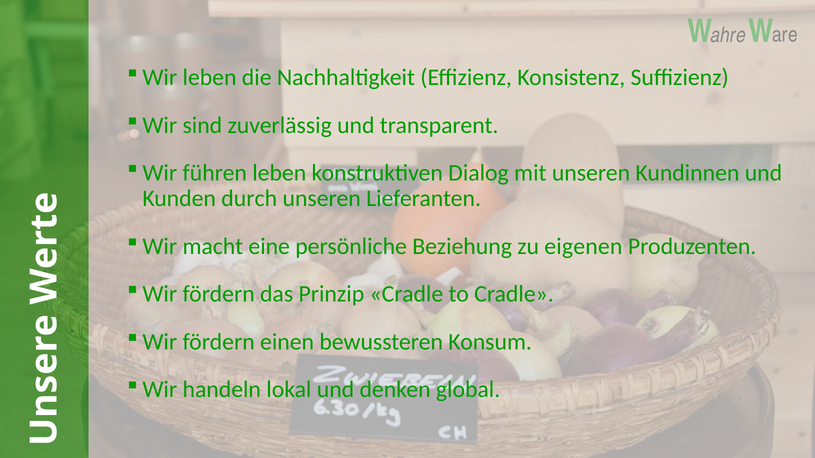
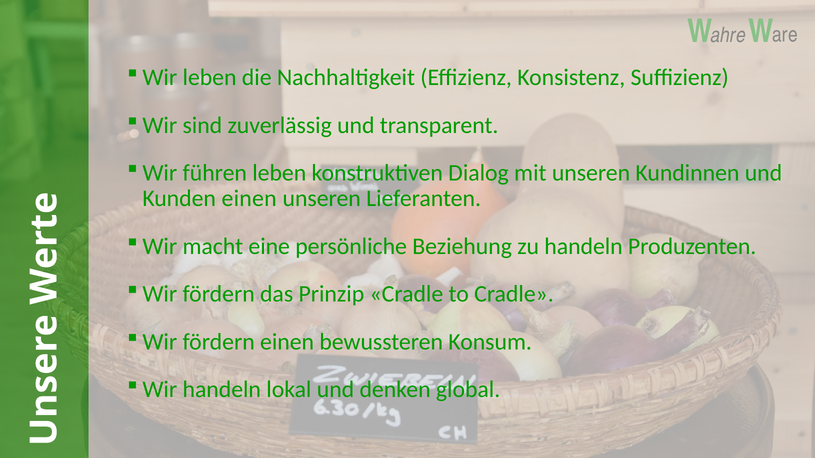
Kunden durch: durch -> einen
zu eigenen: eigenen -> handeln
